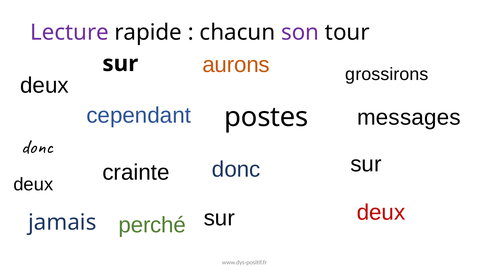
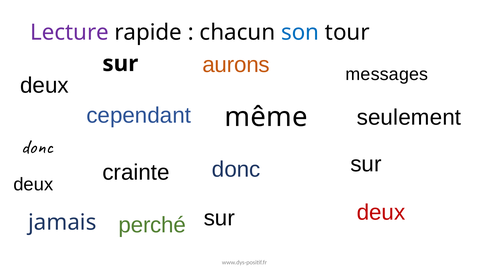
son colour: purple -> blue
grossirons: grossirons -> messages
messages: messages -> seulement
postes: postes -> même
